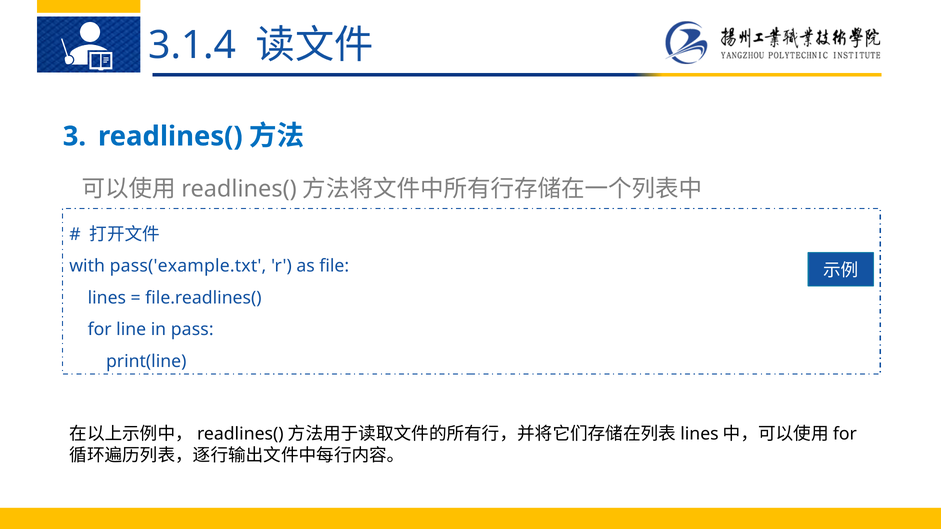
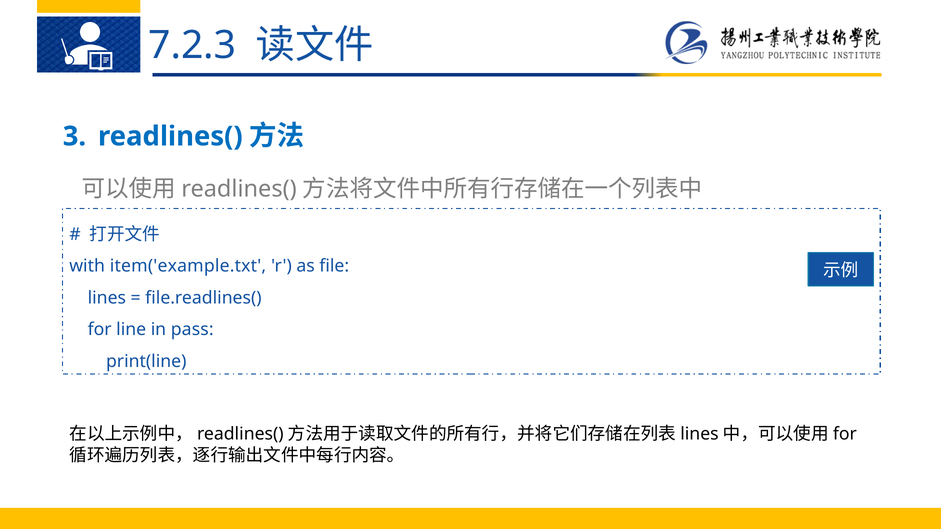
3.1.4: 3.1.4 -> 7.2.3
pass('example.txt: pass('example.txt -> item('example.txt
